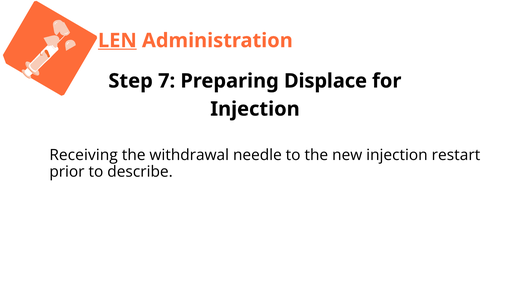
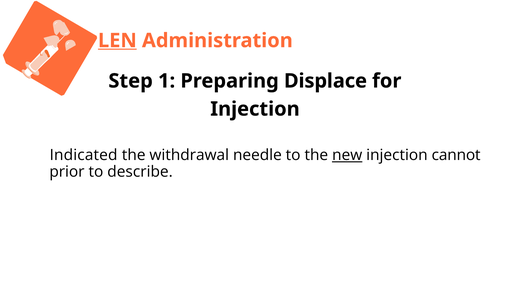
7: 7 -> 1
Receiving: Receiving -> Indicated
new underline: none -> present
restart: restart -> cannot
